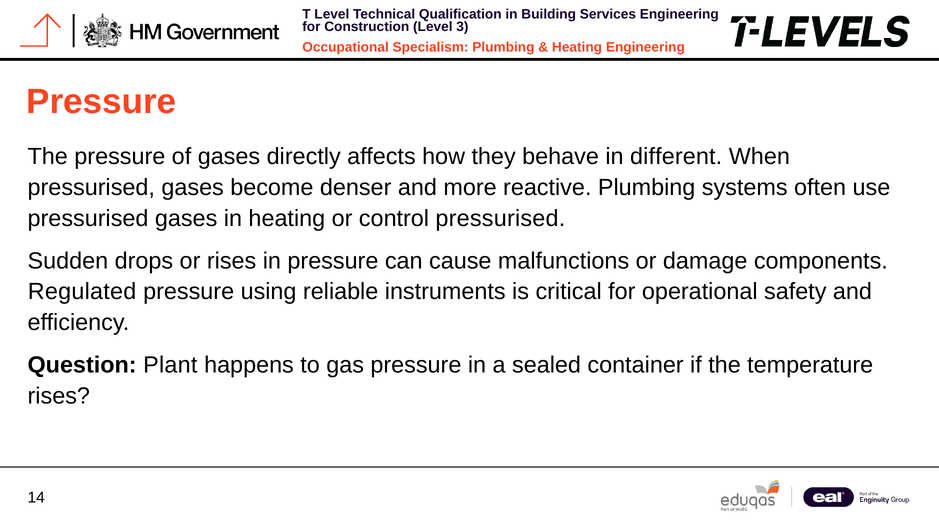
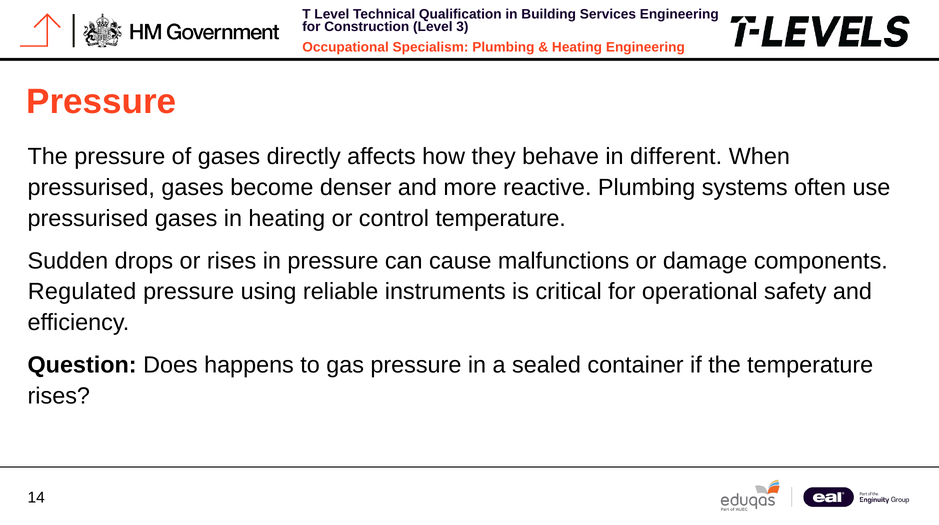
control pressurised: pressurised -> temperature
Plant: Plant -> Does
